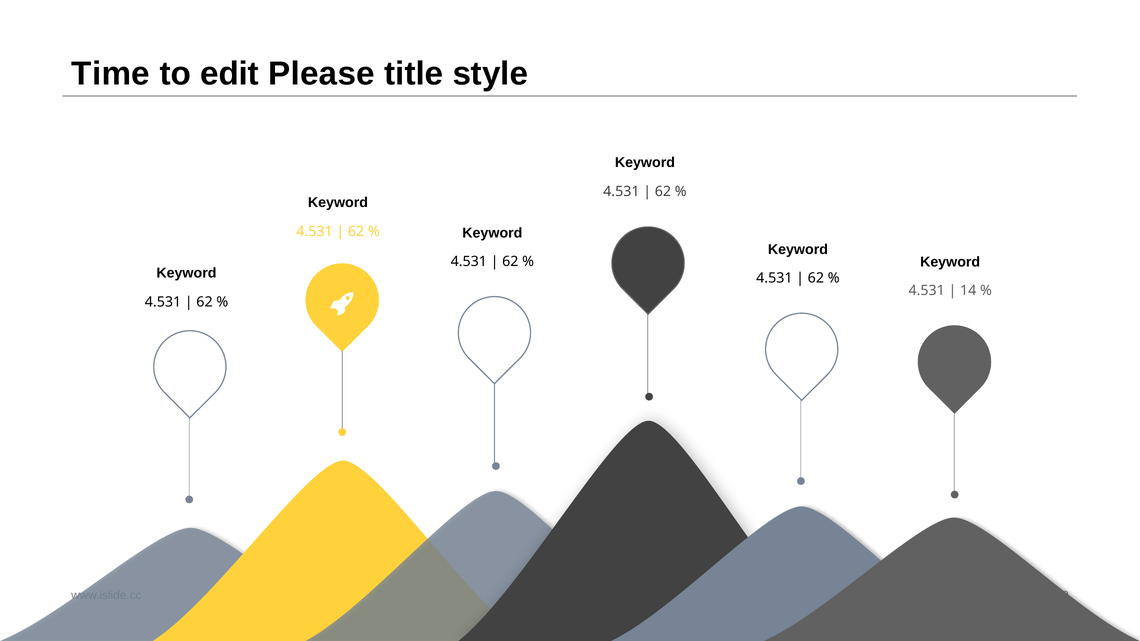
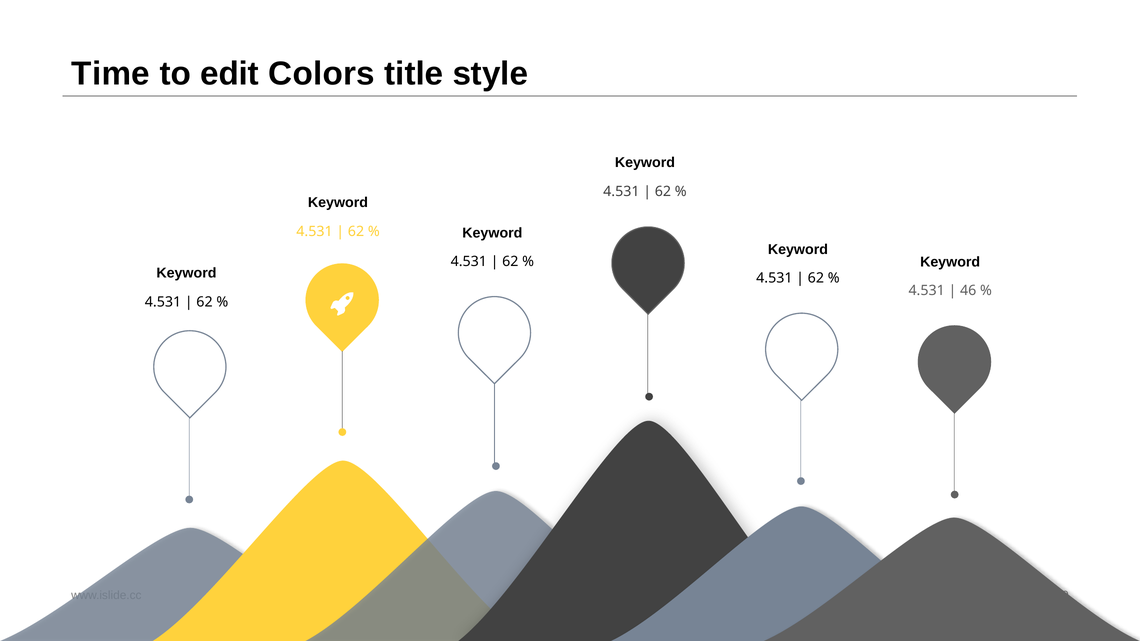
Please: Please -> Colors
14: 14 -> 46
